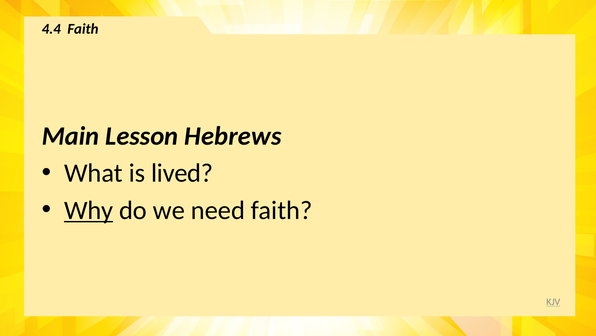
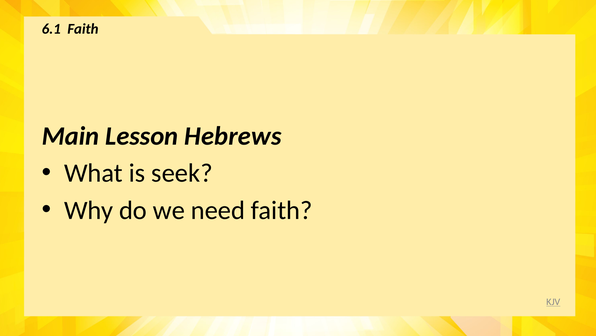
4.4: 4.4 -> 6.1
lived: lived -> seek
Why underline: present -> none
